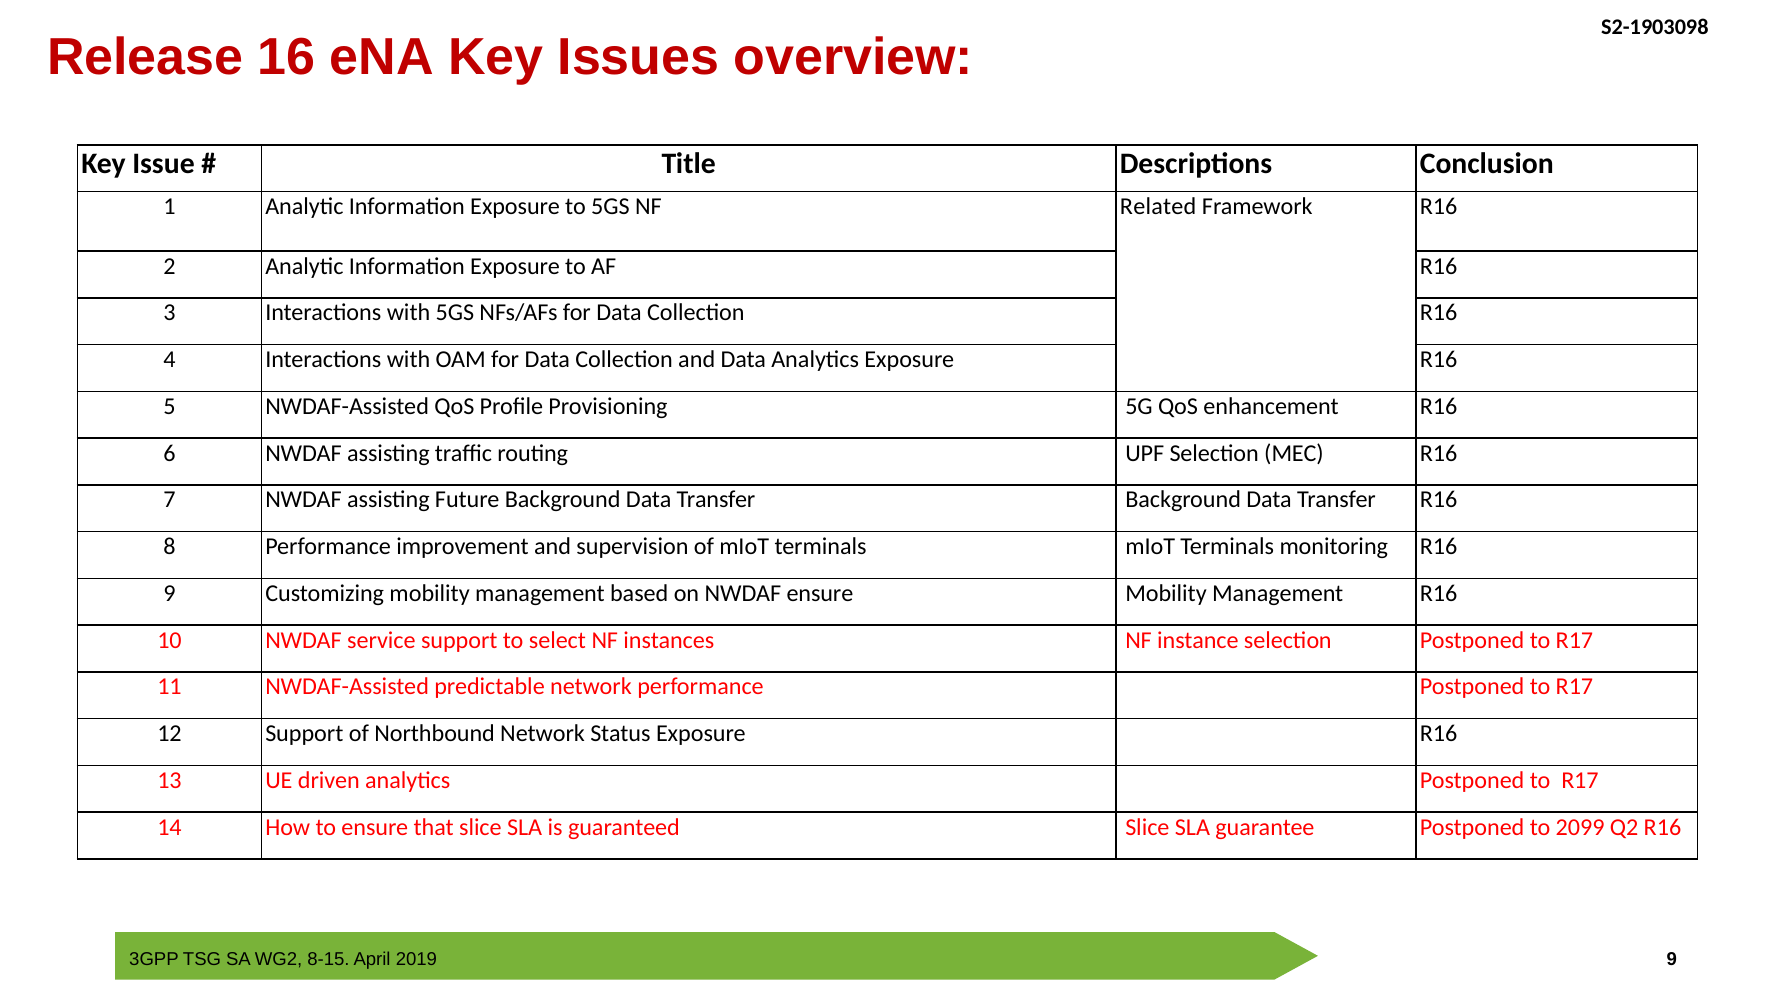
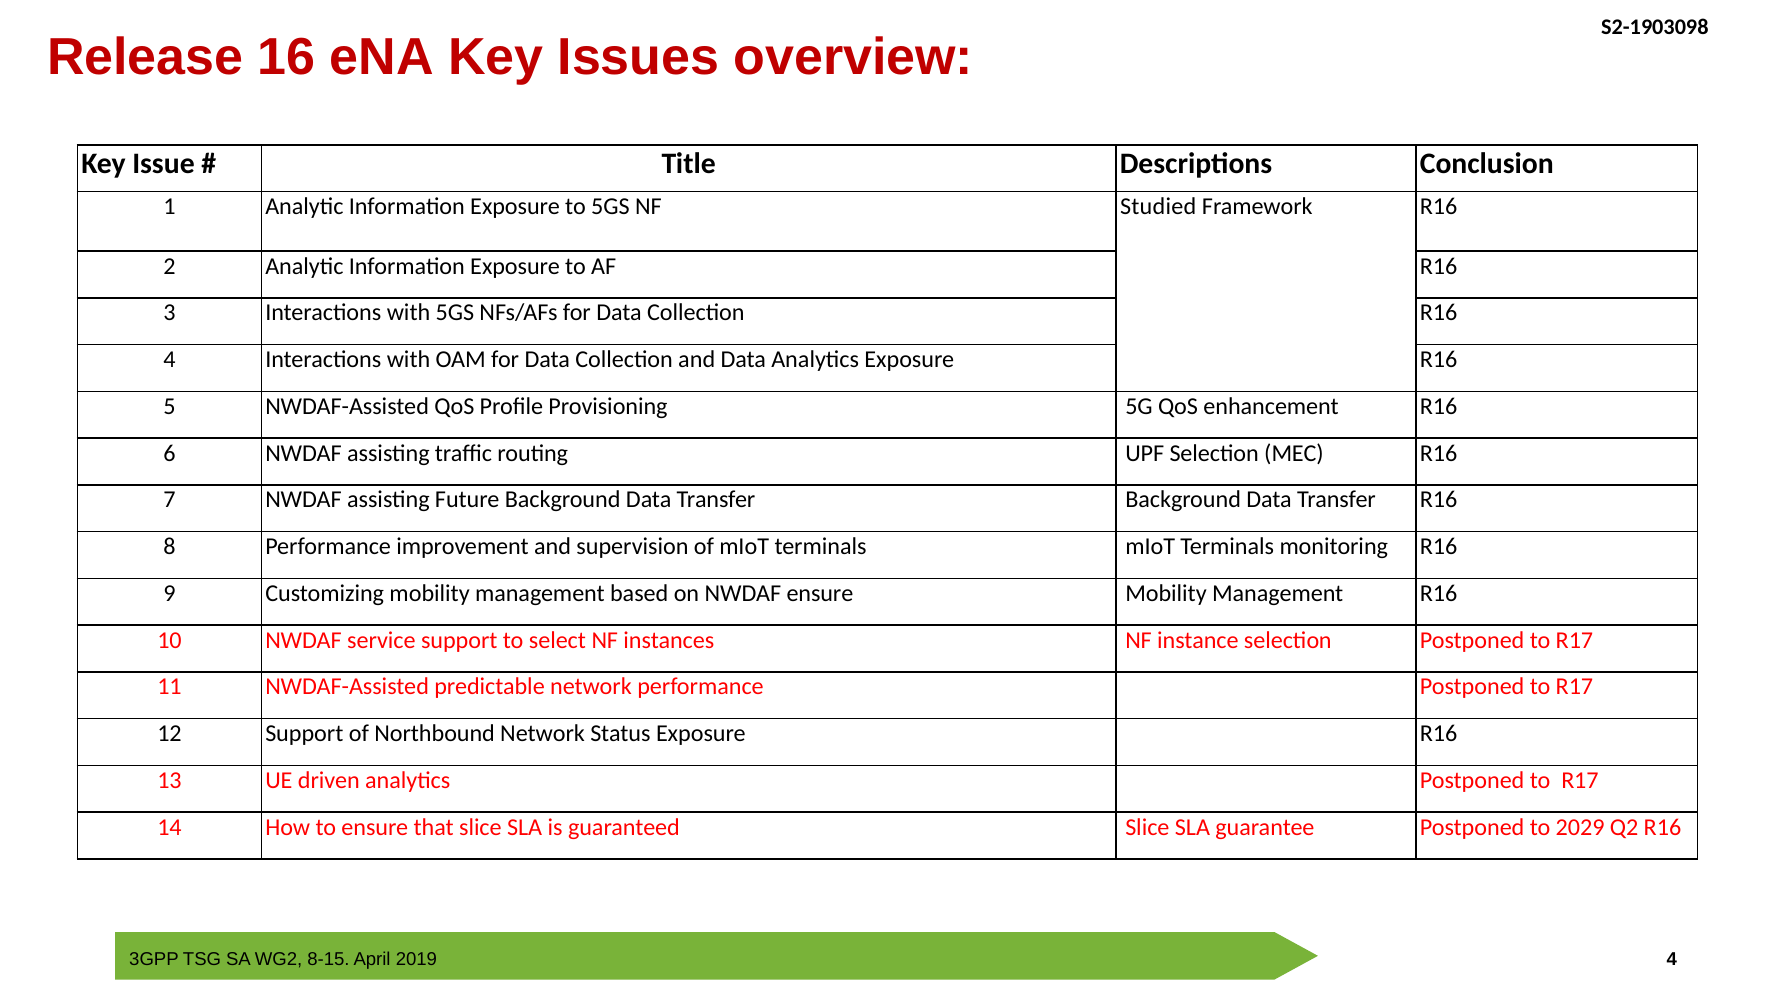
Related: Related -> Studied
2099: 2099 -> 2029
2019 9: 9 -> 4
